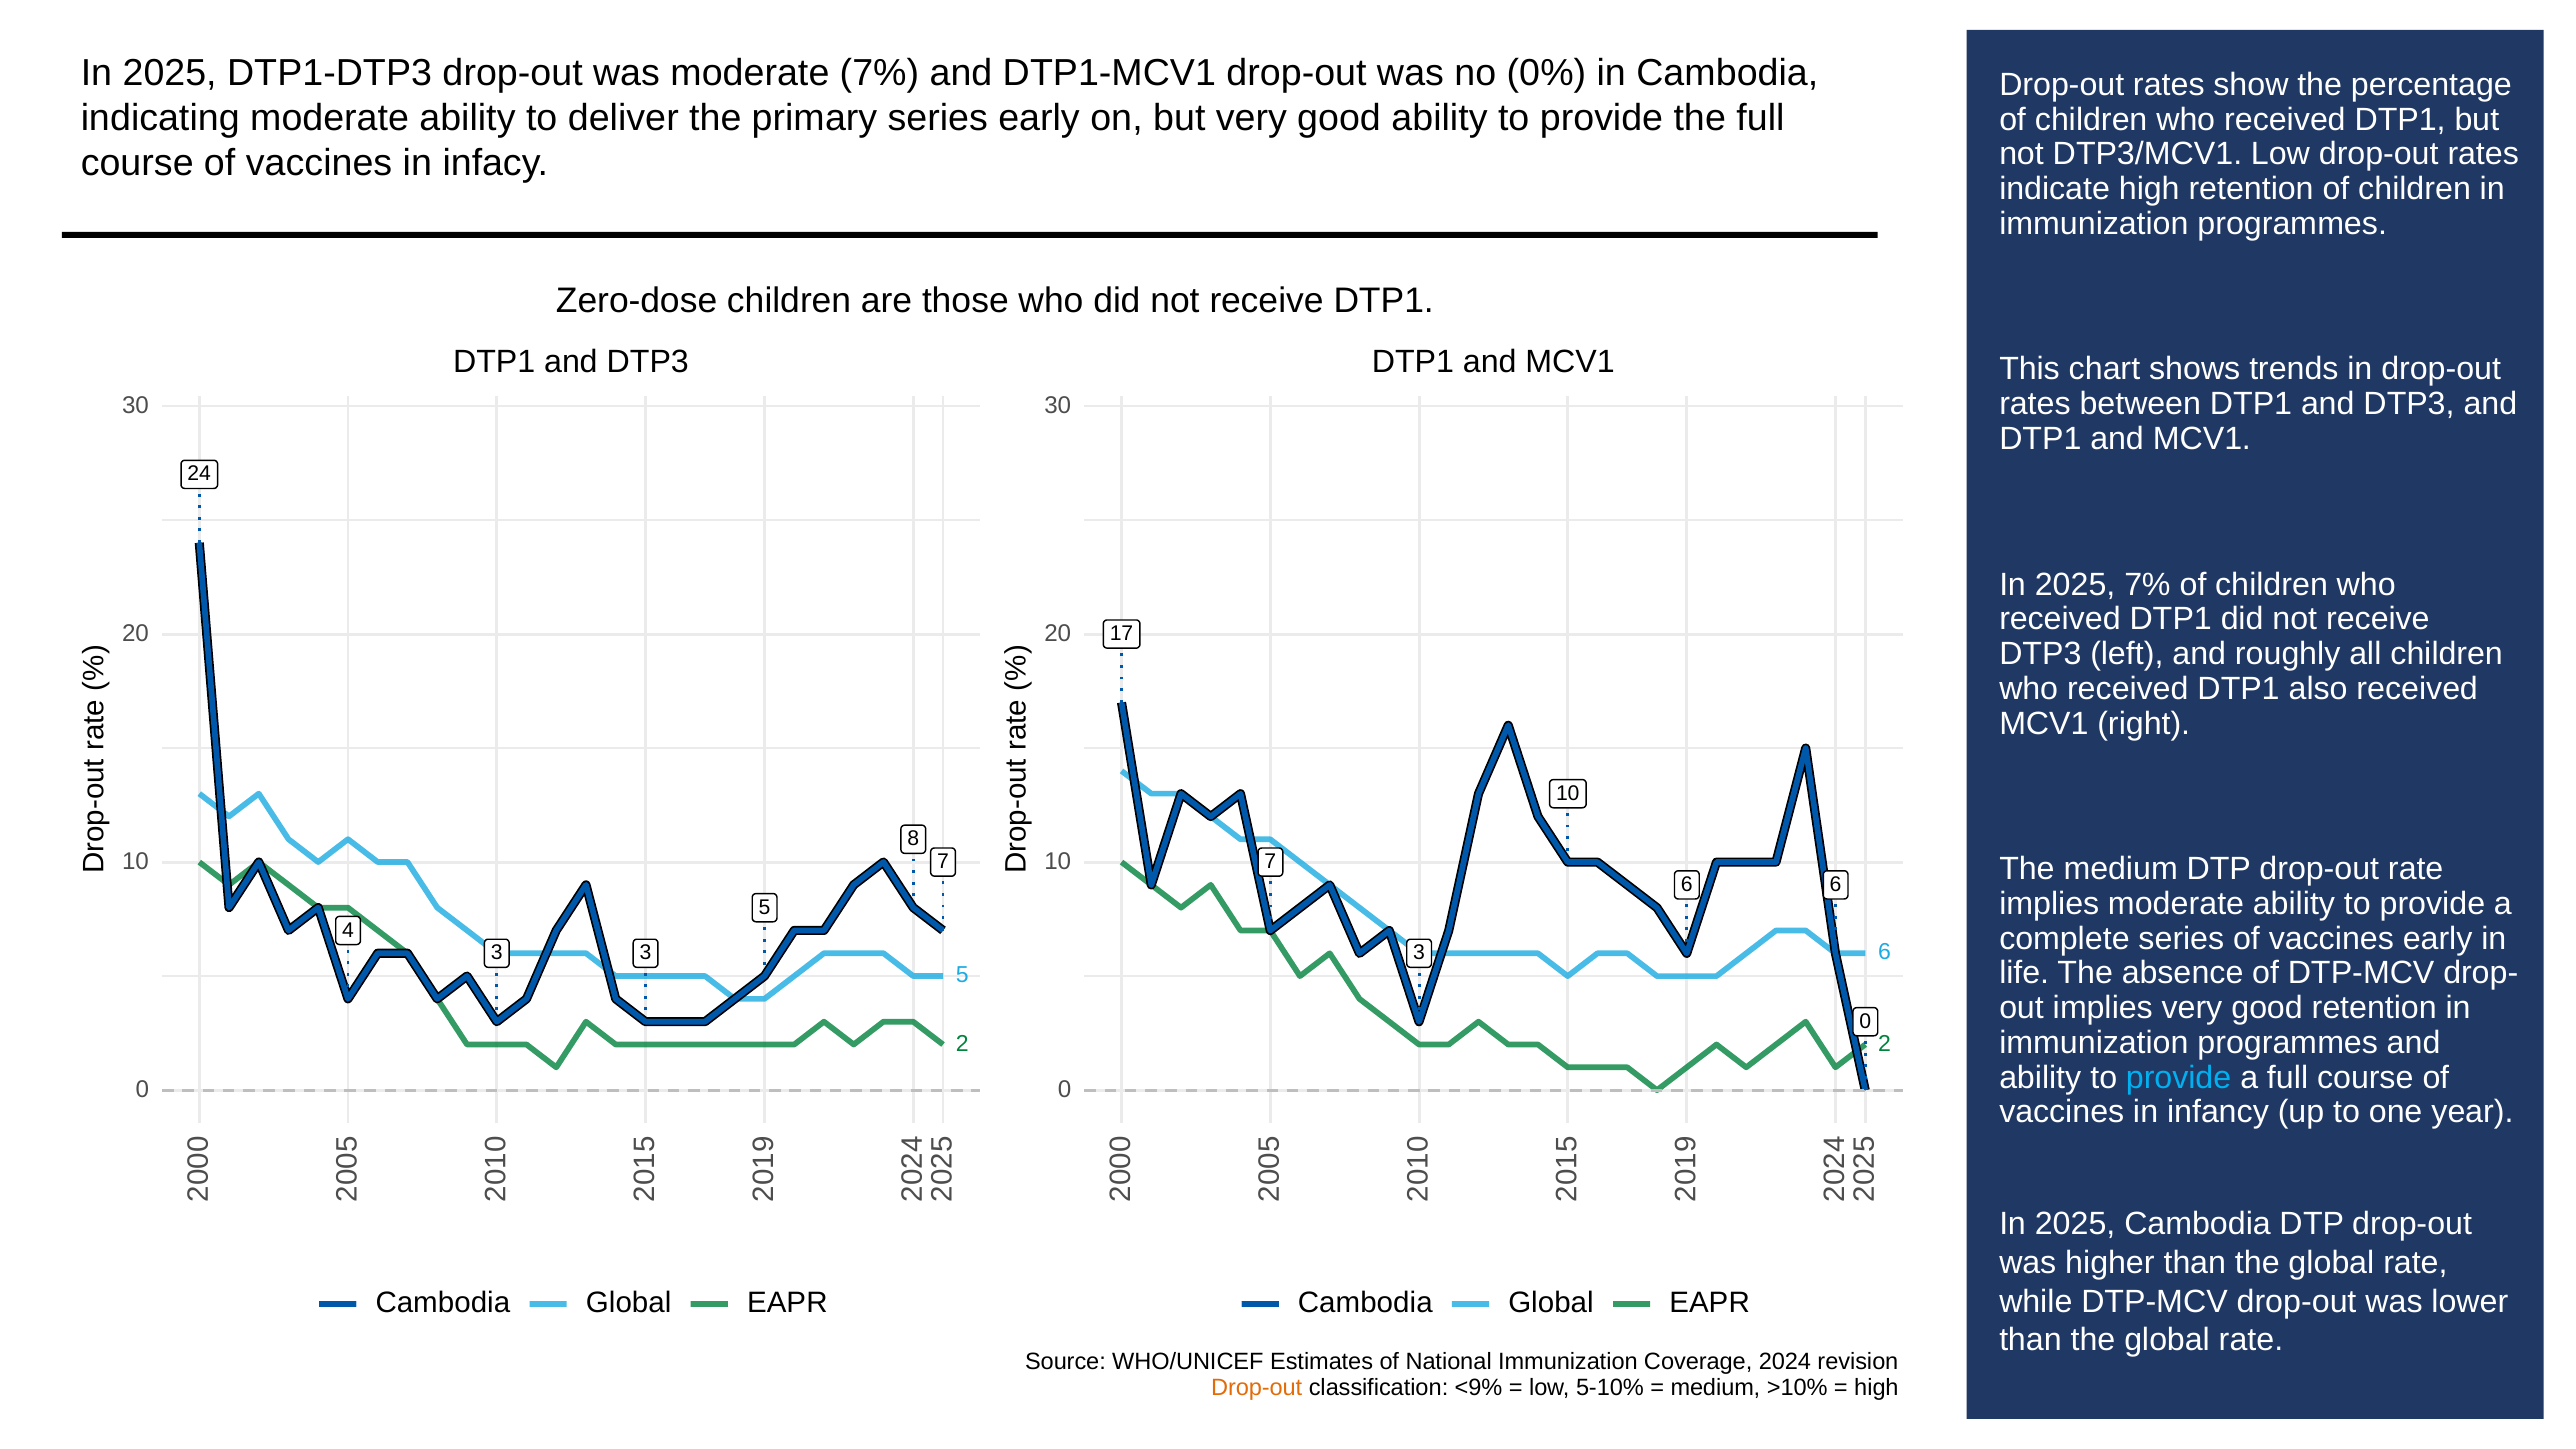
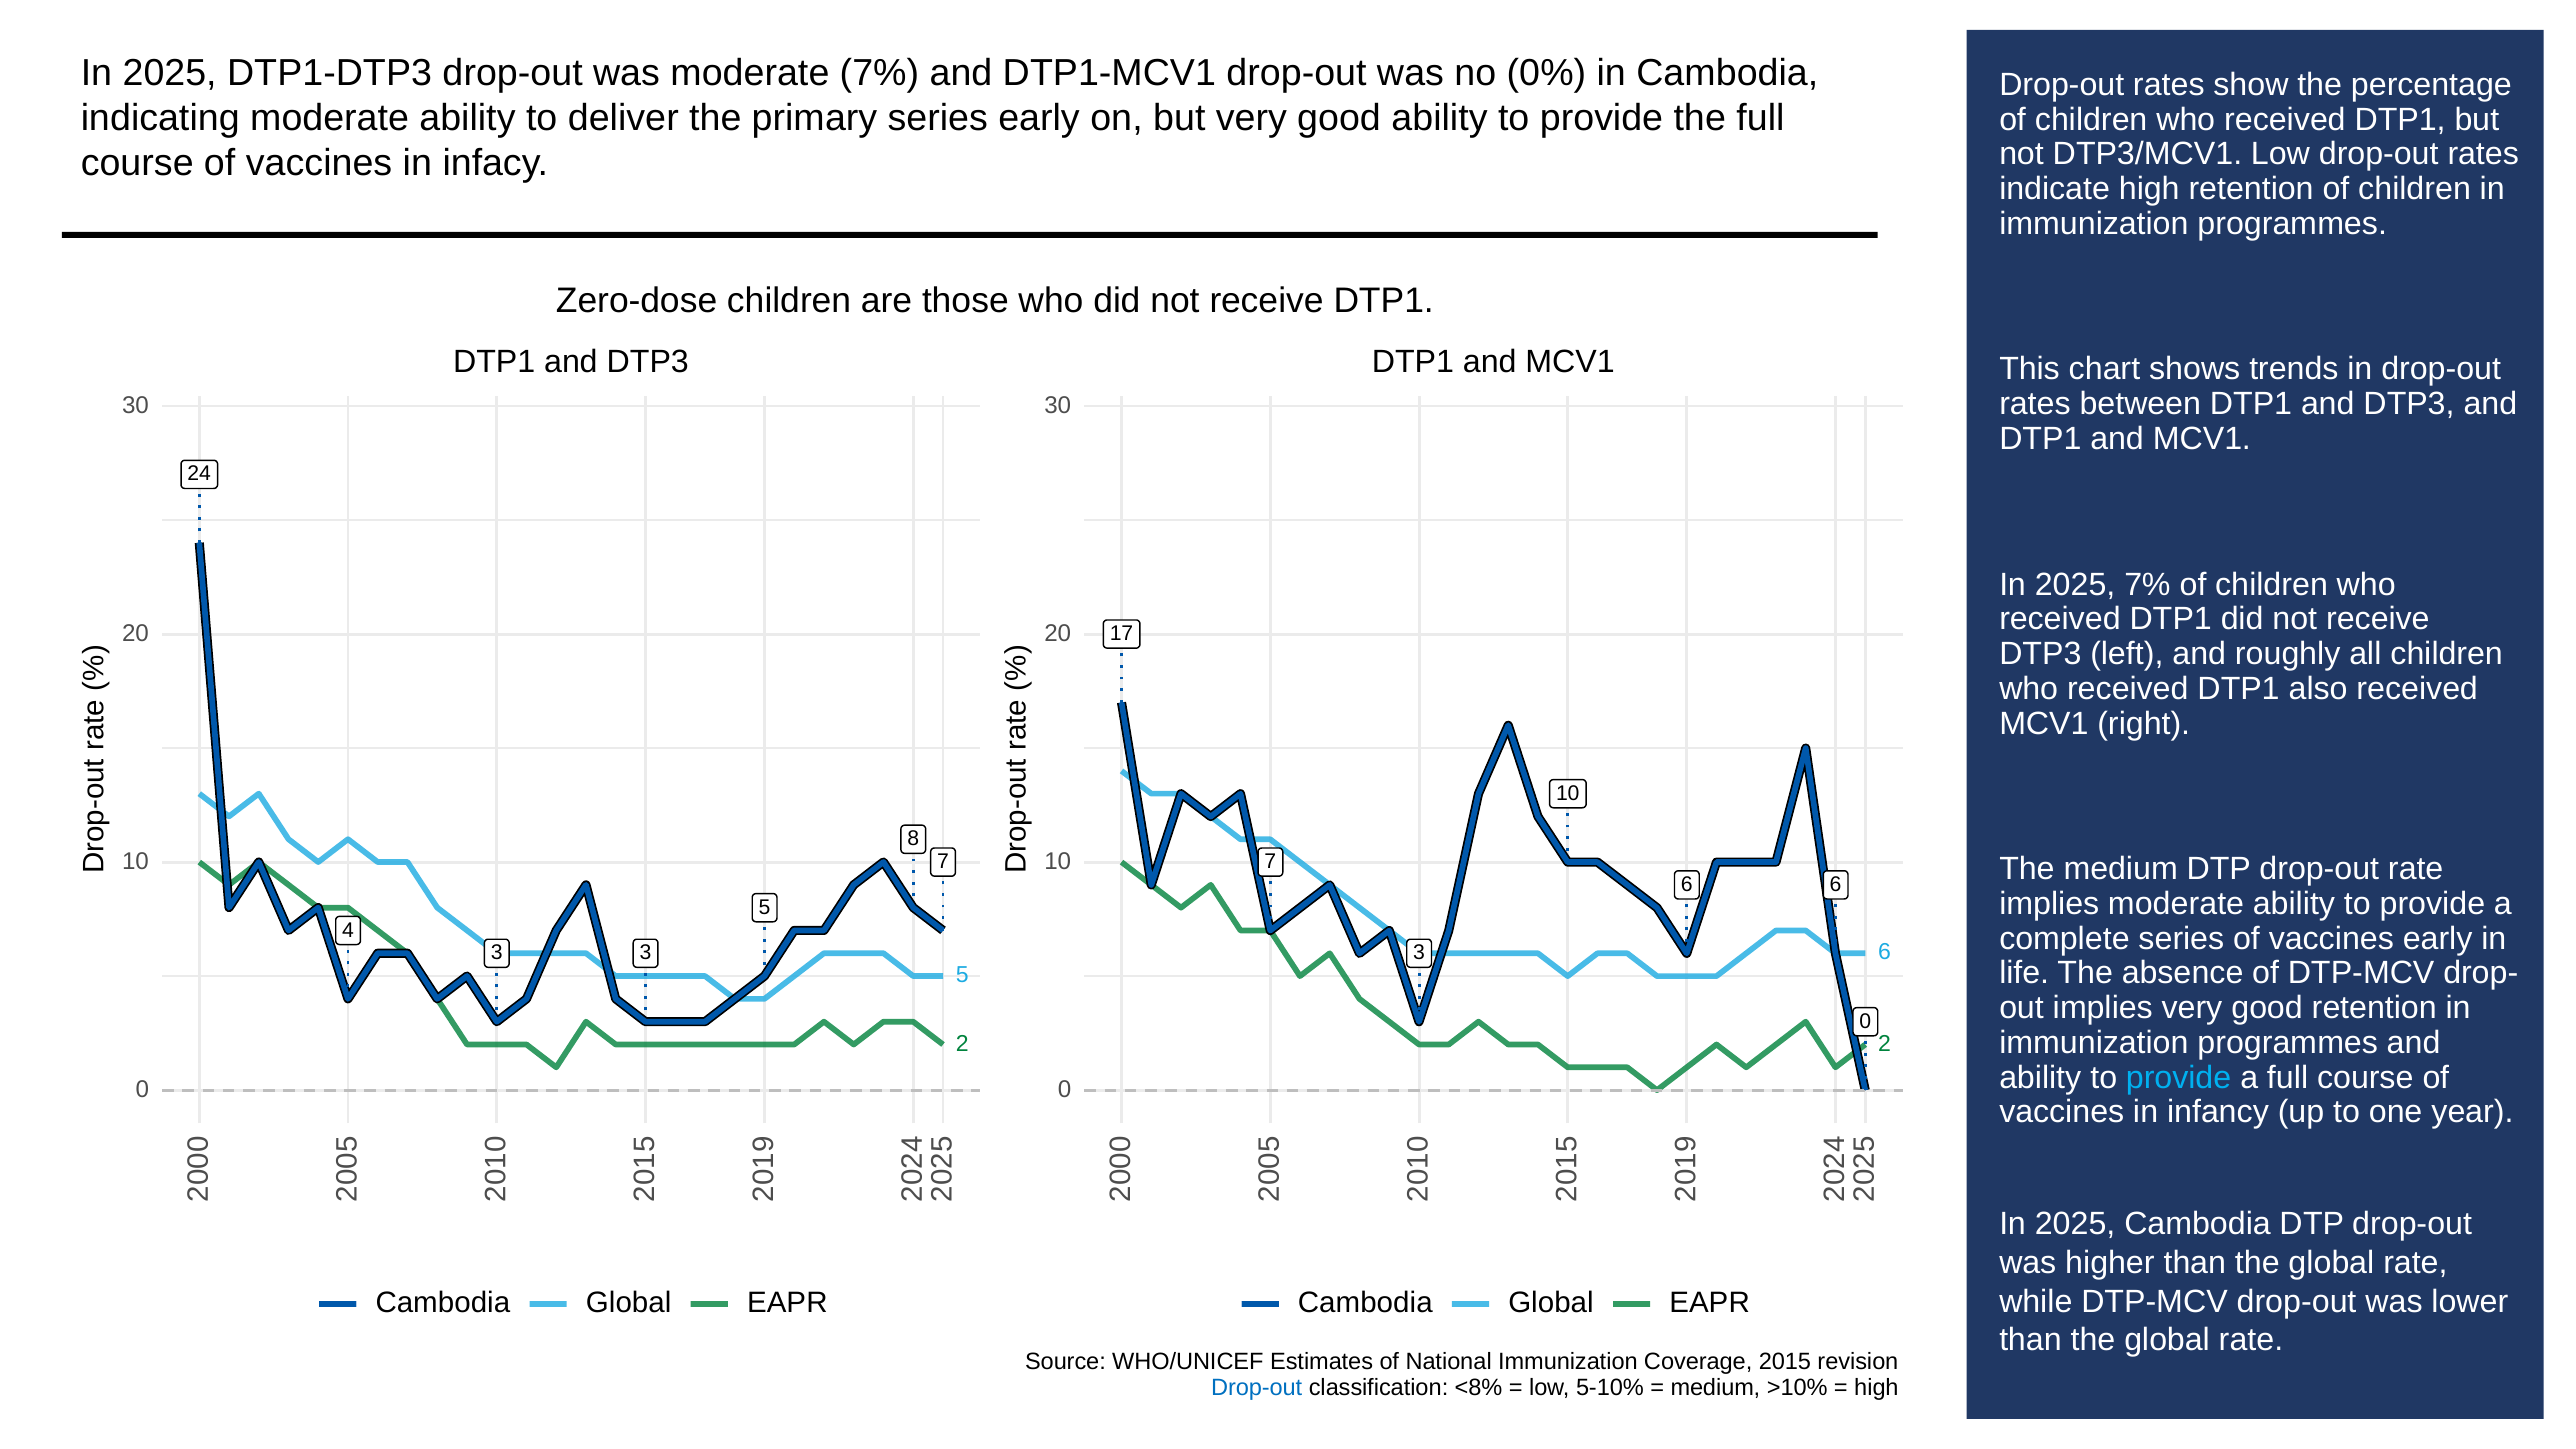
2024: 2024 -> 2015
Drop-out at (1257, 1387) colour: orange -> blue
<9%: <9% -> <8%
